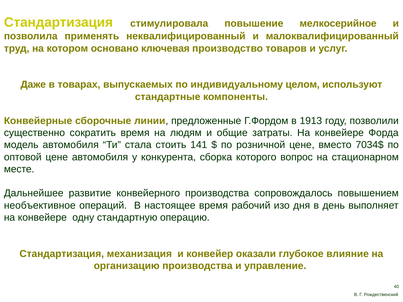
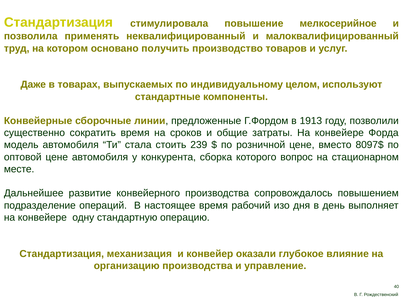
ключевая: ключевая -> получить
людям: людям -> сроков
141: 141 -> 239
7034$: 7034$ -> 8097$
необъективное: необъективное -> подразделение
